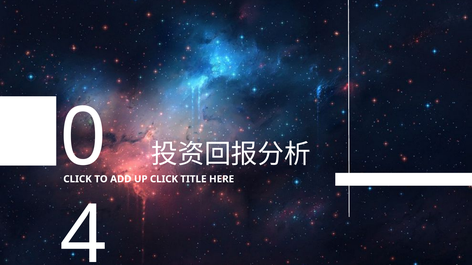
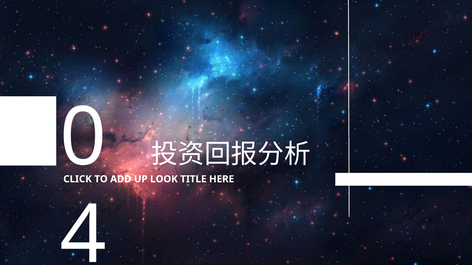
UP CLICK: CLICK -> LOOK
